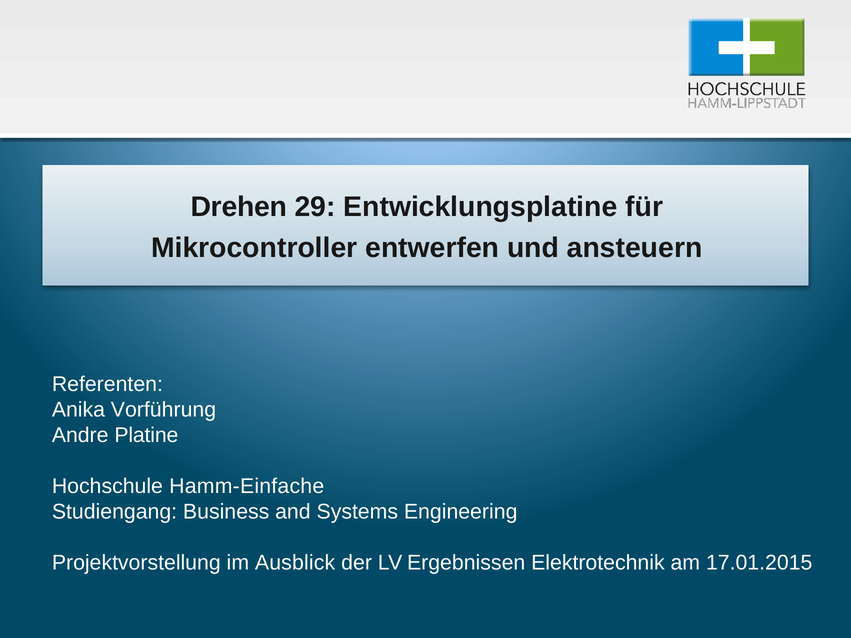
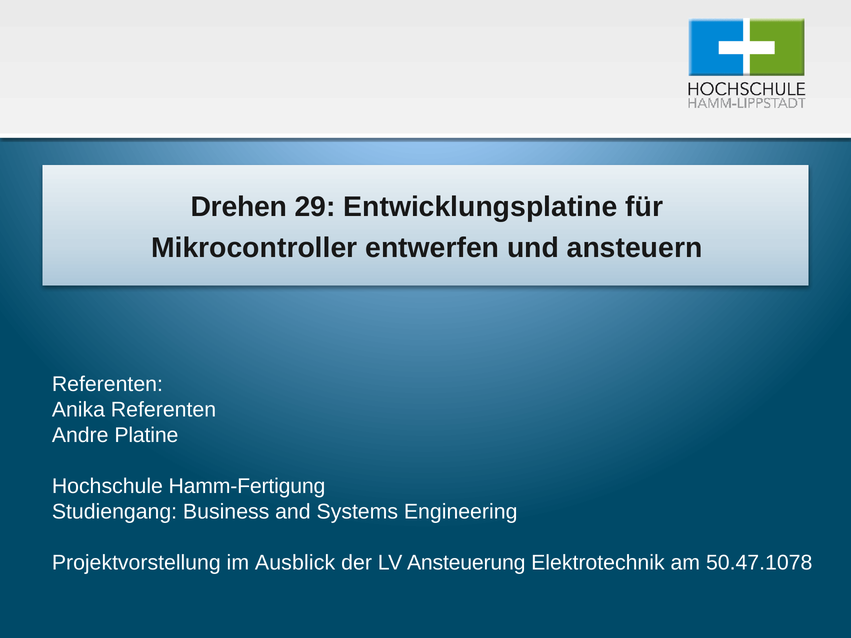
Anika Vorführung: Vorführung -> Referenten
Hamm-Einfache: Hamm-Einfache -> Hamm-Fertigung
Ergebnissen: Ergebnissen -> Ansteuerung
17.01.2015: 17.01.2015 -> 50.47.1078
